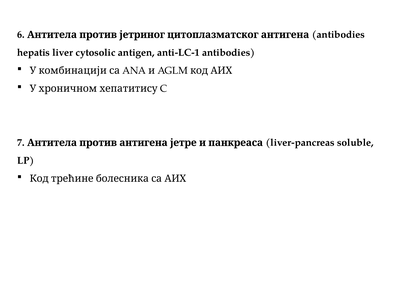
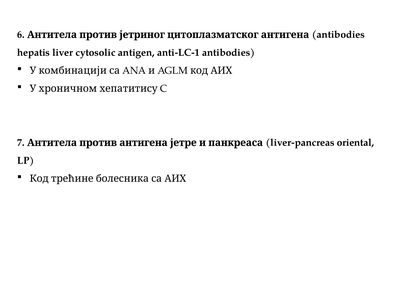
soluble: soluble -> oriental
